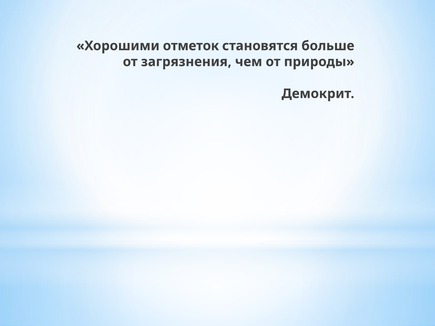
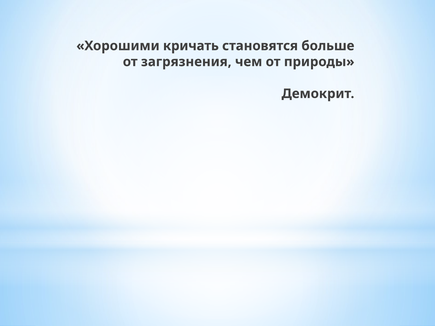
отметок: отметок -> кричать
